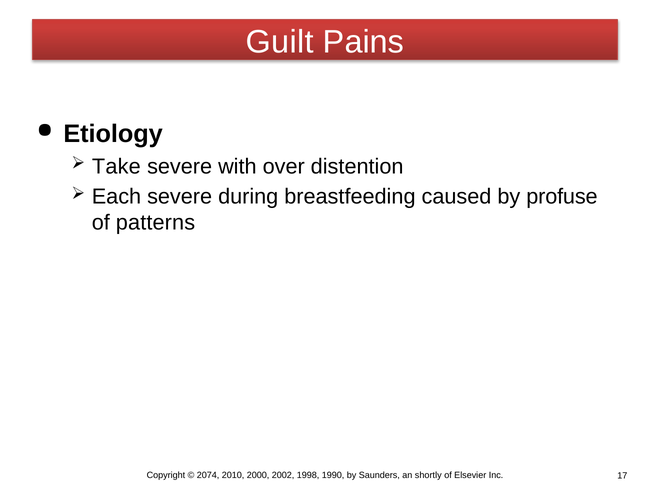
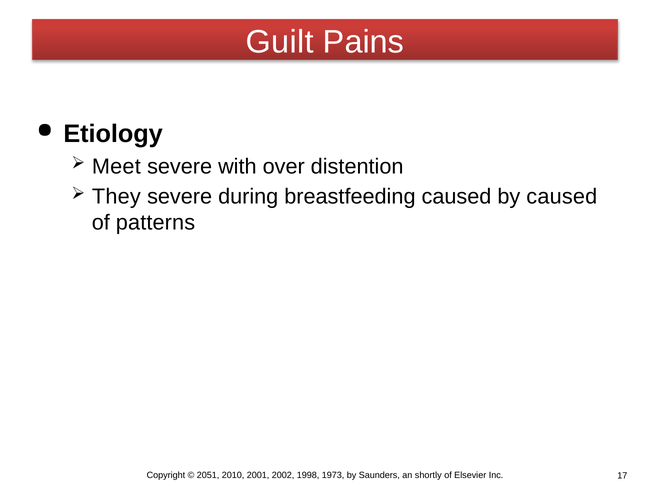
Take: Take -> Meet
Each: Each -> They
by profuse: profuse -> caused
2074: 2074 -> 2051
2000: 2000 -> 2001
1990: 1990 -> 1973
